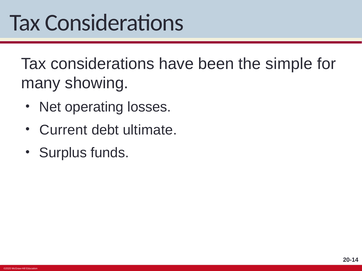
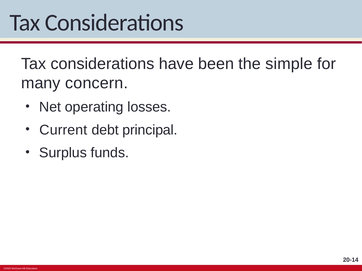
showing: showing -> concern
ultimate: ultimate -> principal
